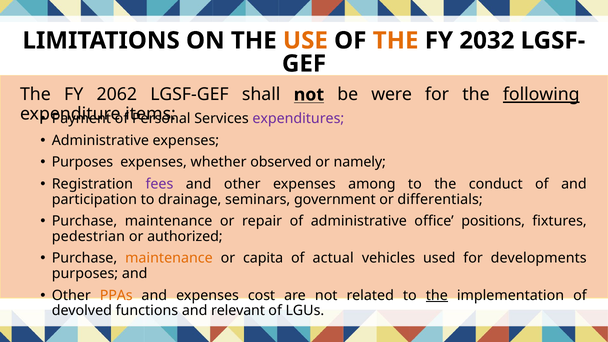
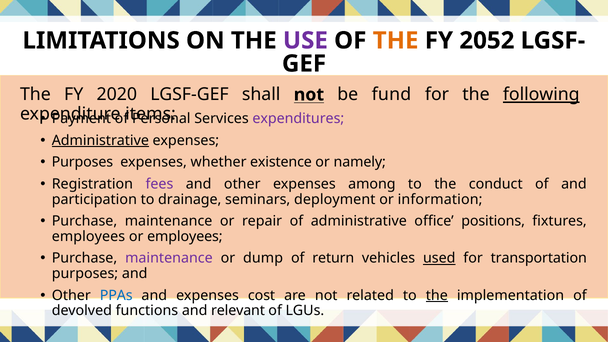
USE colour: orange -> purple
2032: 2032 -> 2052
2062: 2062 -> 2020
were: were -> fund
Administrative at (100, 140) underline: none -> present
observed: observed -> existence
government: government -> deployment
differentials: differentials -> information
pedestrian at (88, 236): pedestrian -> employees
or authorized: authorized -> employees
maintenance at (169, 258) colour: orange -> purple
capita: capita -> dump
actual: actual -> return
used underline: none -> present
developments: developments -> transportation
PPAs colour: orange -> blue
